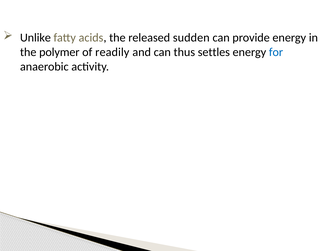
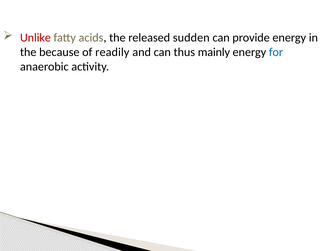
Unlike colour: black -> red
polymer: polymer -> because
settles: settles -> mainly
